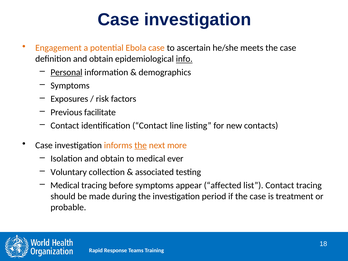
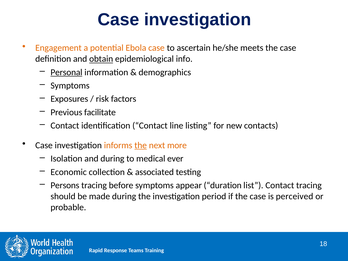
obtain at (101, 59) underline: none -> present
info underline: present -> none
Isolation and obtain: obtain -> during
Voluntary: Voluntary -> Economic
Medical at (65, 185): Medical -> Persons
affected: affected -> duration
treatment: treatment -> perceived
